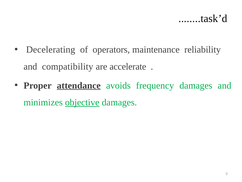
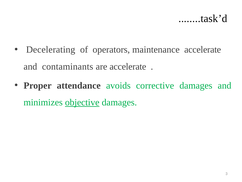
maintenance reliability: reliability -> accelerate
compatibility: compatibility -> contaminants
attendance underline: present -> none
frequency: frequency -> corrective
